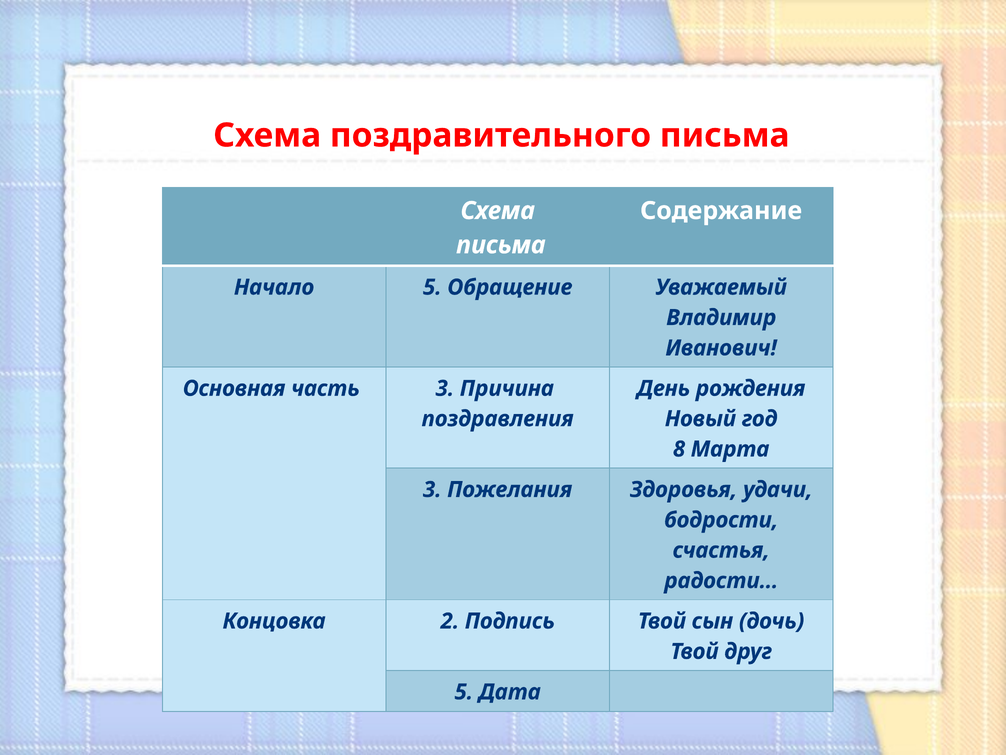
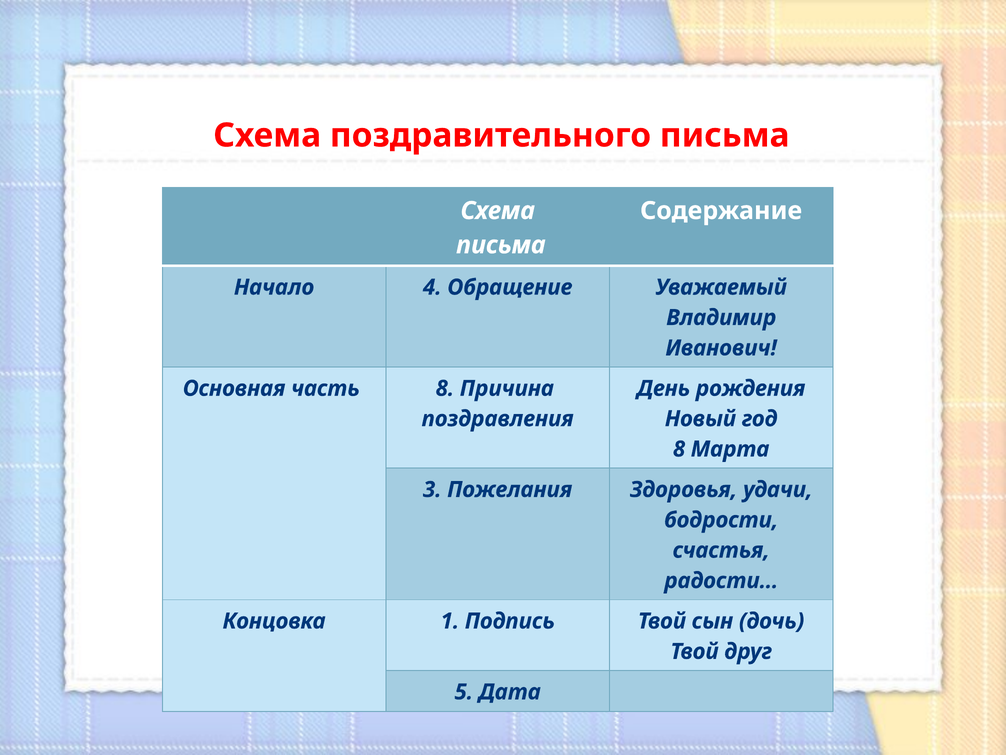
Начало 5: 5 -> 4
часть 3: 3 -> 8
2: 2 -> 1
